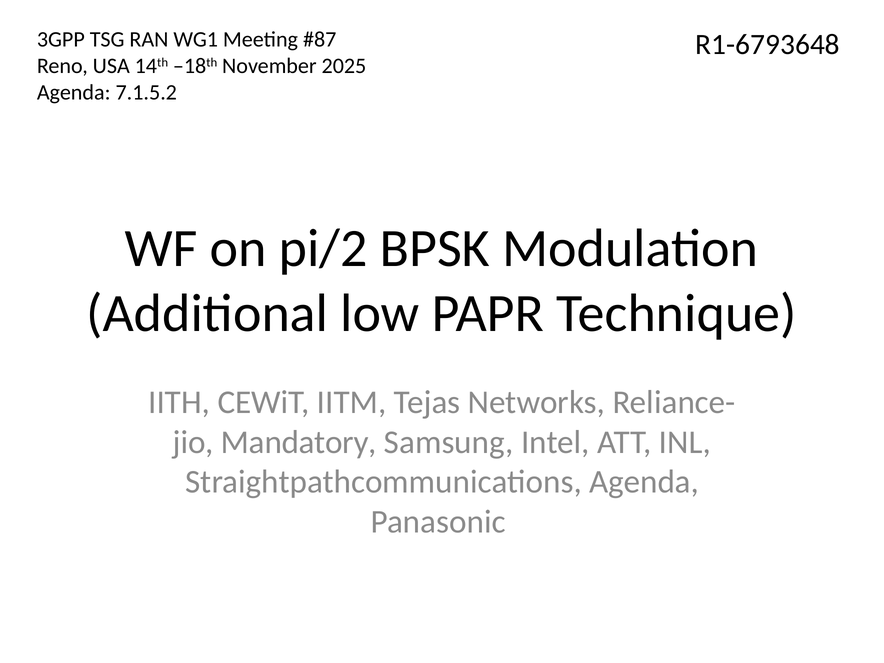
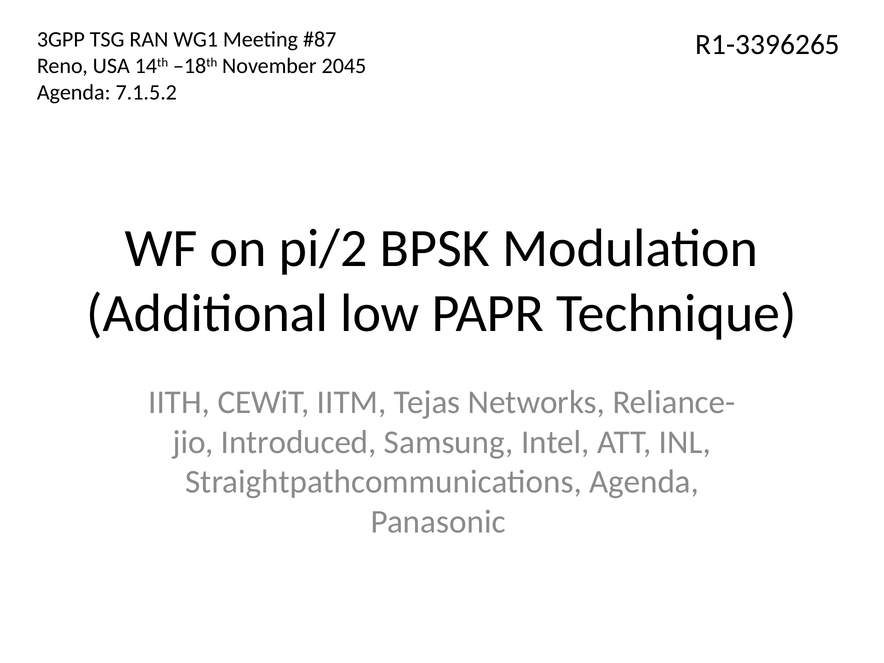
R1-6793648: R1-6793648 -> R1-3396265
2025: 2025 -> 2045
Mandatory: Mandatory -> Introduced
